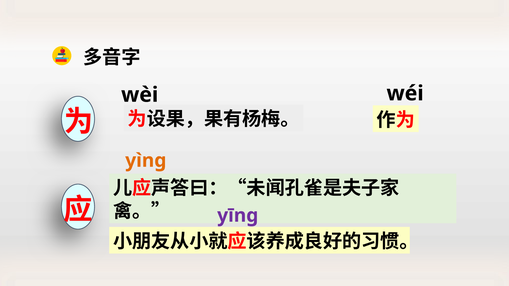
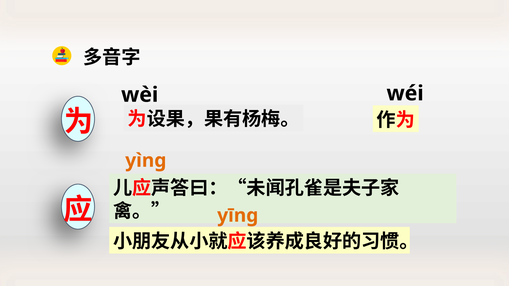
yīng colour: purple -> orange
